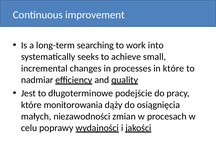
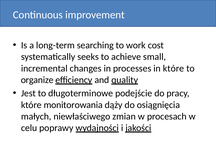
into: into -> cost
nadmiar: nadmiar -> organize
niezawodności: niezawodności -> niewłaściwego
